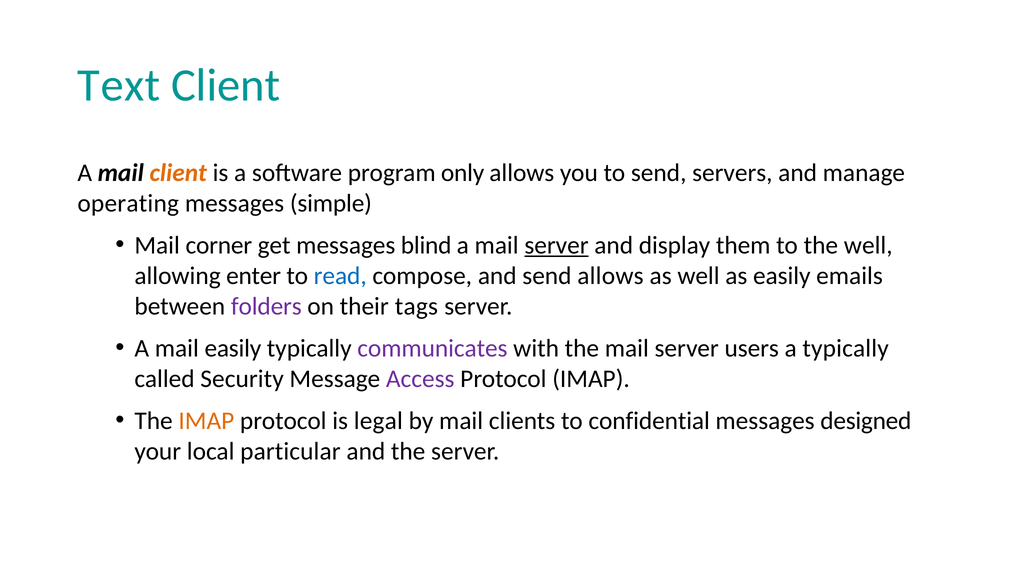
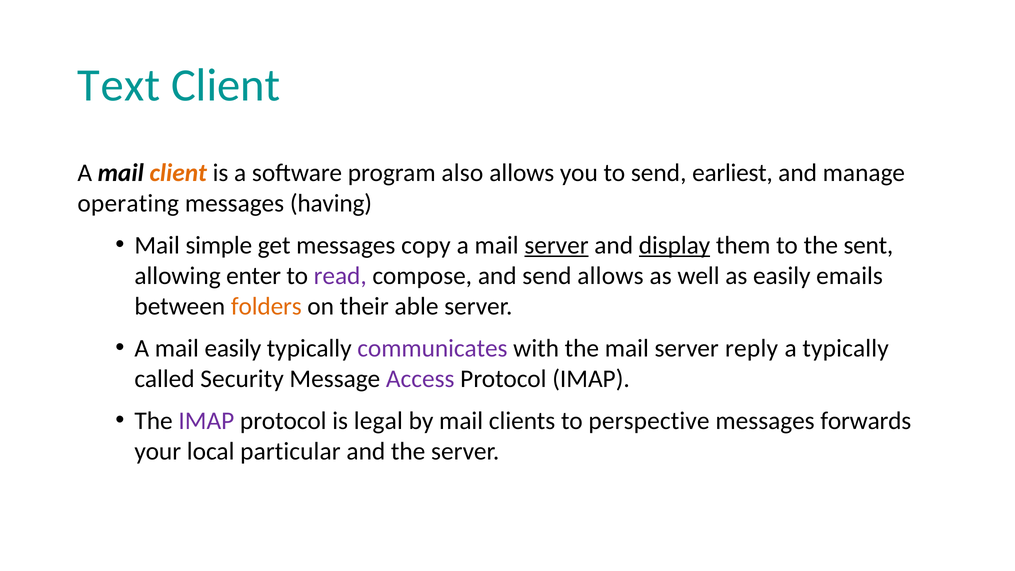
only: only -> also
servers: servers -> earliest
simple: simple -> having
corner: corner -> simple
blind: blind -> copy
display underline: none -> present
the well: well -> sent
read colour: blue -> purple
folders colour: purple -> orange
tags: tags -> able
users: users -> reply
IMAP at (206, 421) colour: orange -> purple
confidential: confidential -> perspective
designed: designed -> forwards
